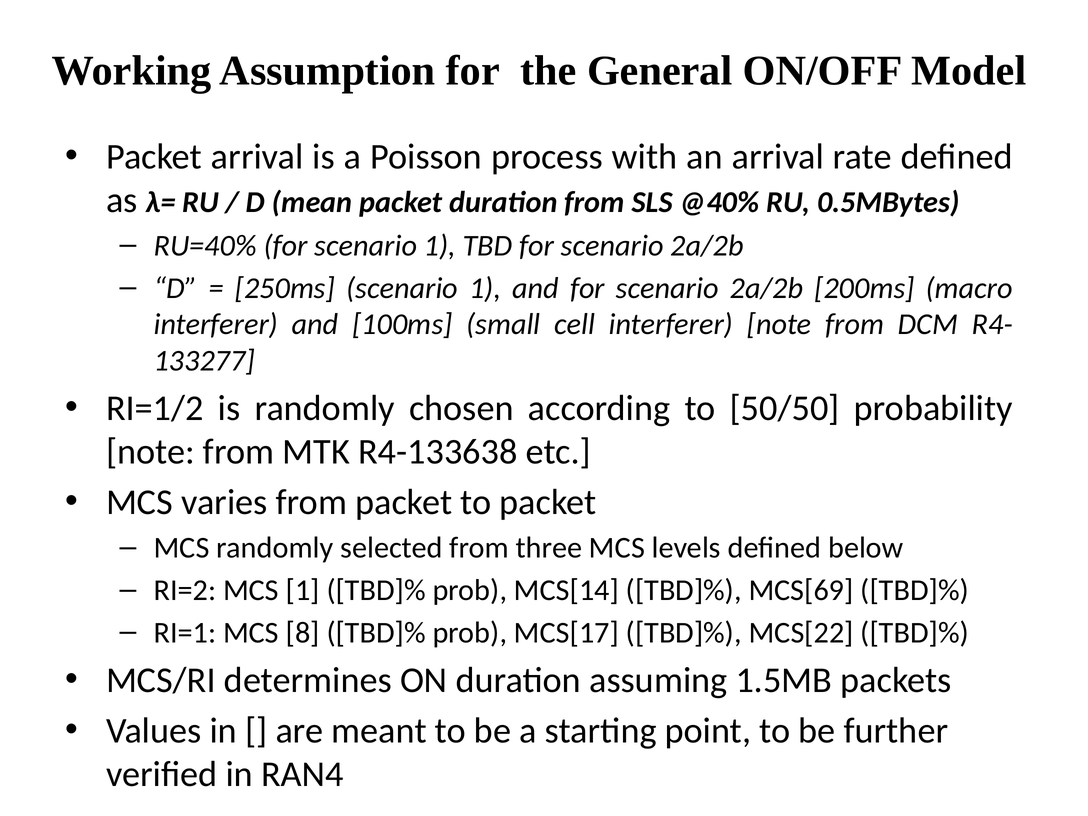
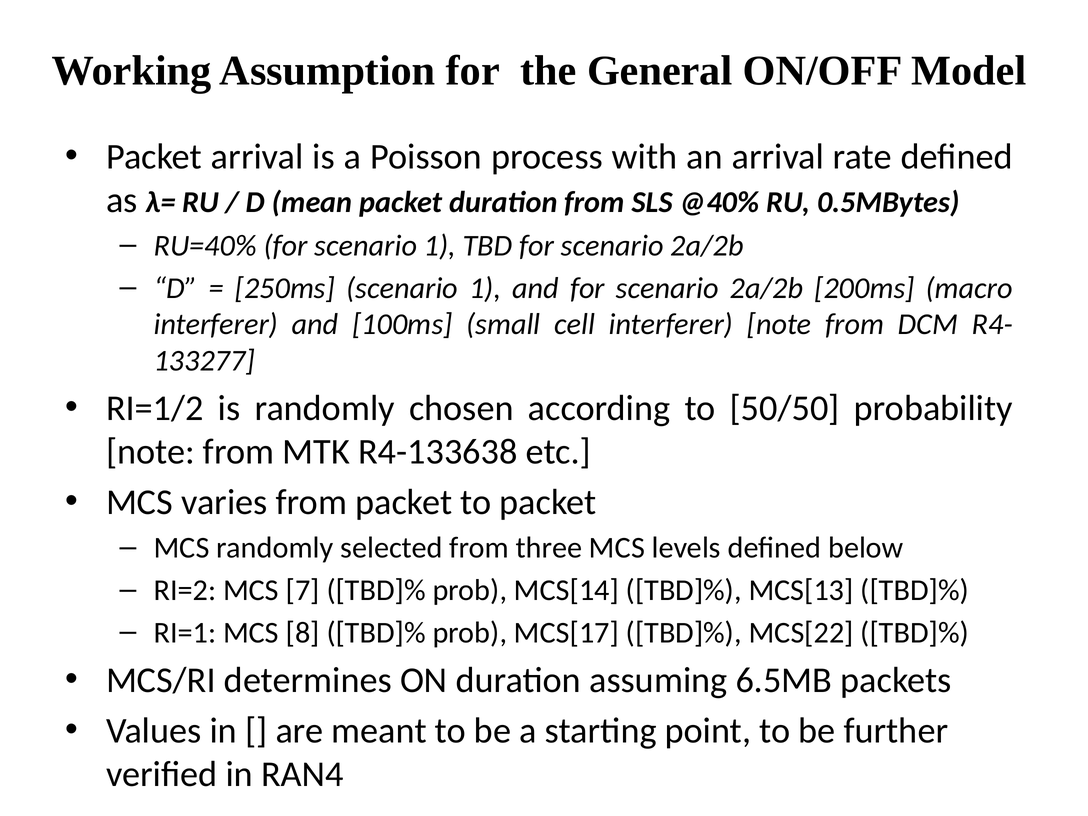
MCS 1: 1 -> 7
MCS[69: MCS[69 -> MCS[13
1.5MB: 1.5MB -> 6.5MB
